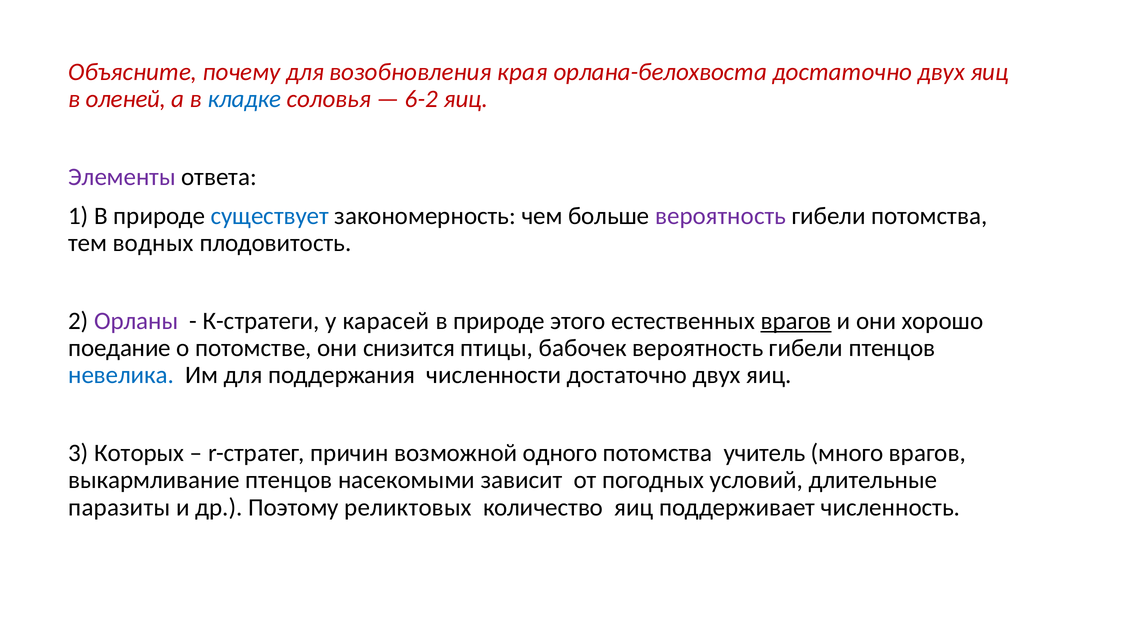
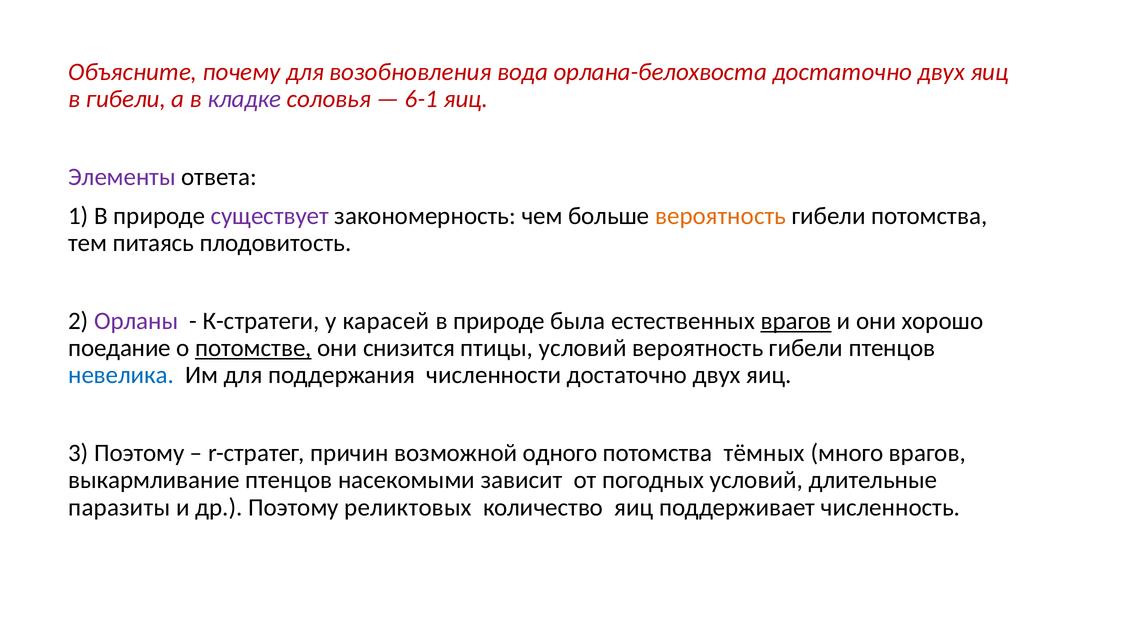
края: края -> вода
в оленей: оленей -> гибели
кладке colour: blue -> purple
6-2: 6-2 -> 6-1
существует colour: blue -> purple
вероятность at (721, 216) colour: purple -> orange
водных: водных -> питаясь
этого: этого -> была
потомстве underline: none -> present
птицы бабочек: бабочек -> условий
3 Которых: Которых -> Поэтому
учитель: учитель -> тёмных
